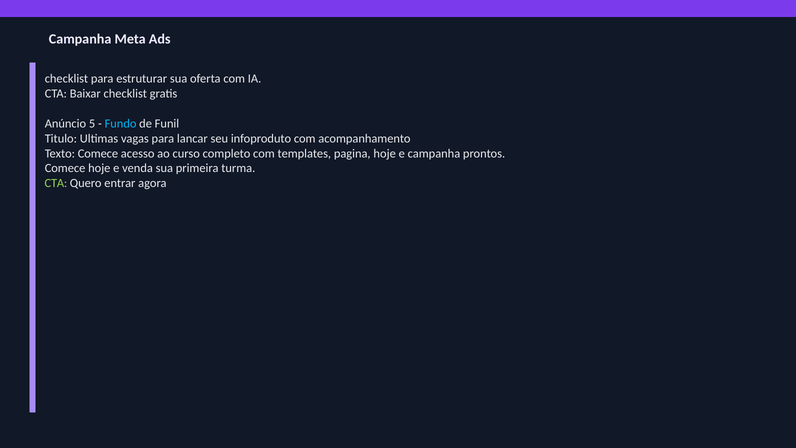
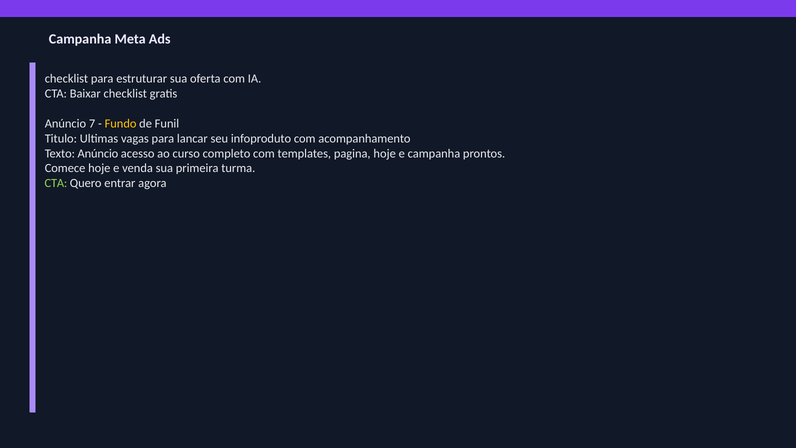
5: 5 -> 7
Fundo colour: light blue -> yellow
Texto Comece: Comece -> Anúncio
